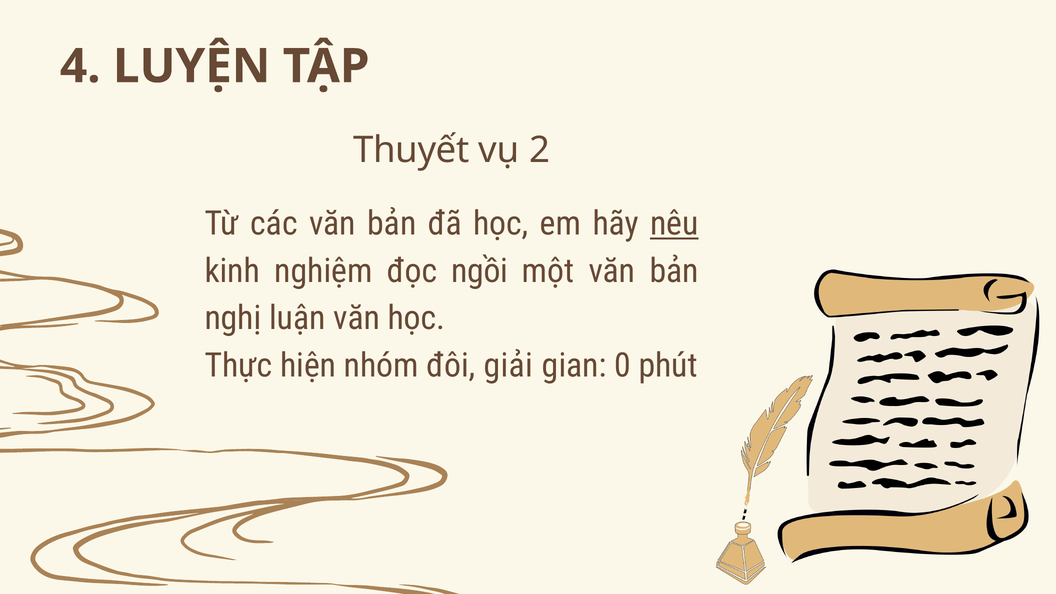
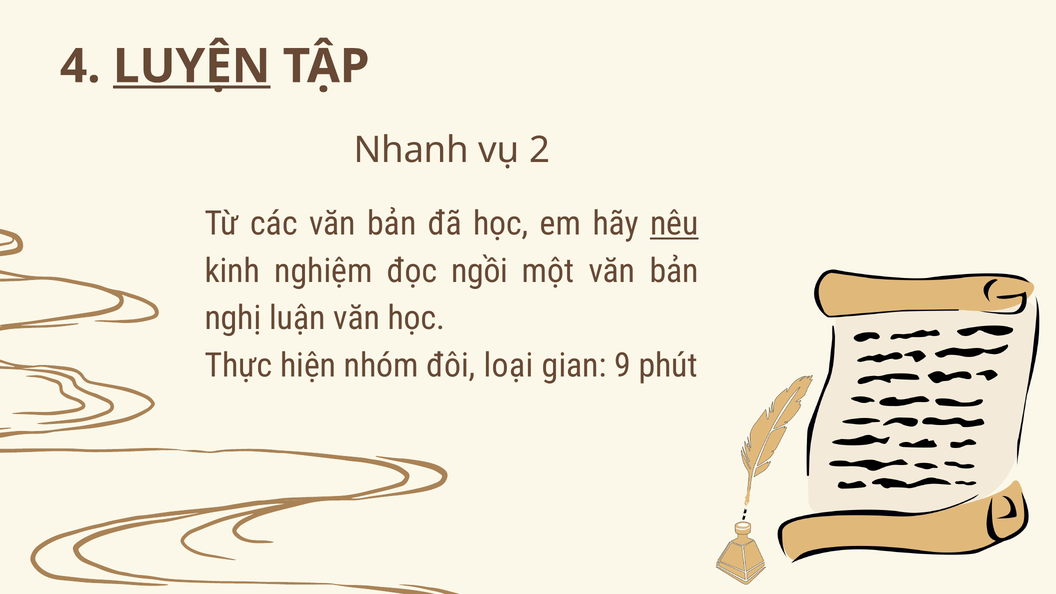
LUYỆN underline: none -> present
Thuyết: Thuyết -> Nhanh
giải: giải -> loại
0: 0 -> 9
